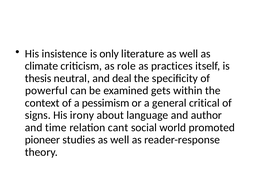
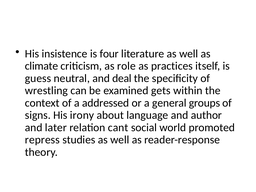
only: only -> four
thesis: thesis -> guess
powerful: powerful -> wrestling
pessimism: pessimism -> addressed
critical: critical -> groups
time: time -> later
pioneer: pioneer -> repress
